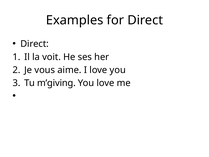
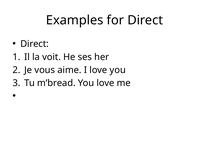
m’giving: m’giving -> m’bread
